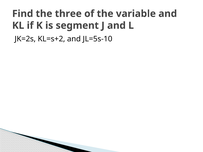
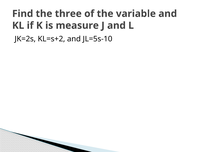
segment: segment -> measure
